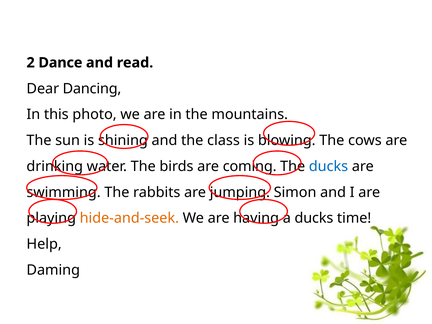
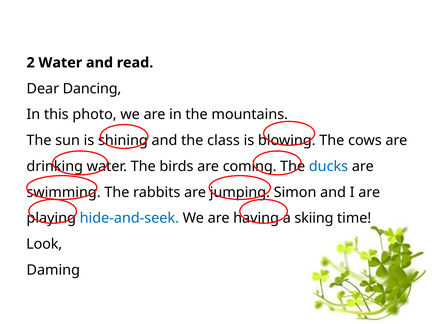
2 Dance: Dance -> Water
hide-and-seek colour: orange -> blue
a ducks: ducks -> skiing
Help: Help -> Look
